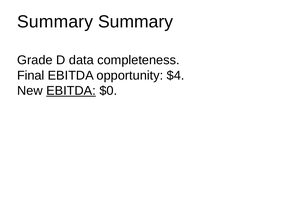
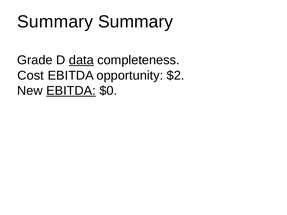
data underline: none -> present
Final: Final -> Cost
$4: $4 -> $2
